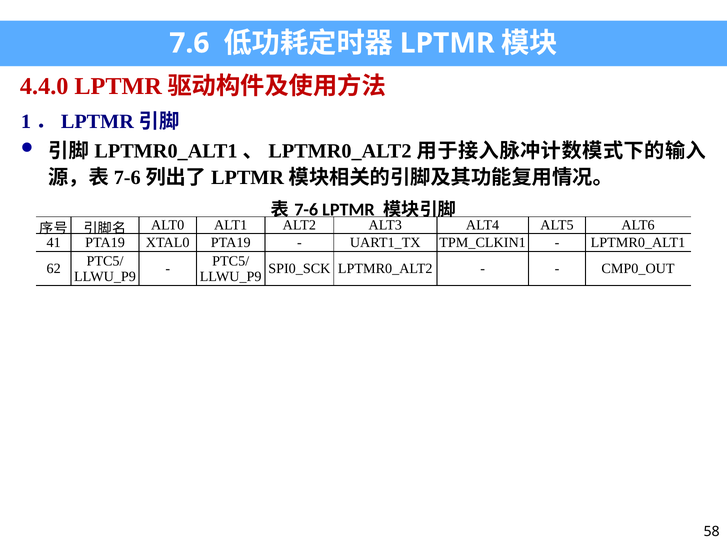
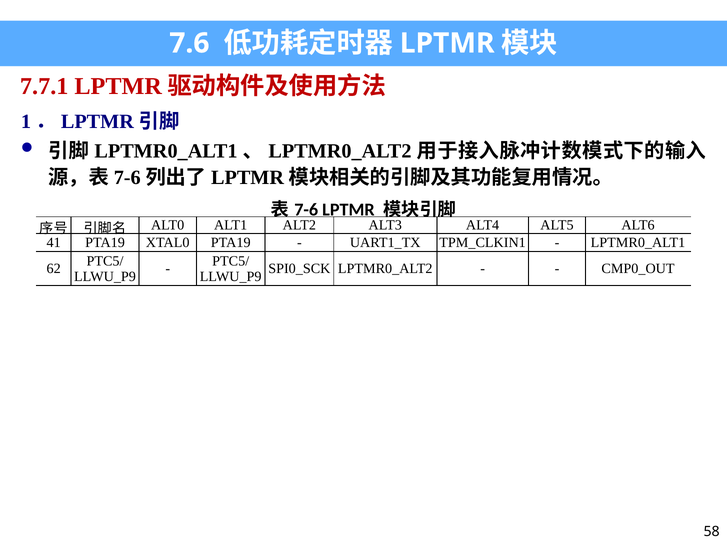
4.4.0: 4.4.0 -> 7.7.1
